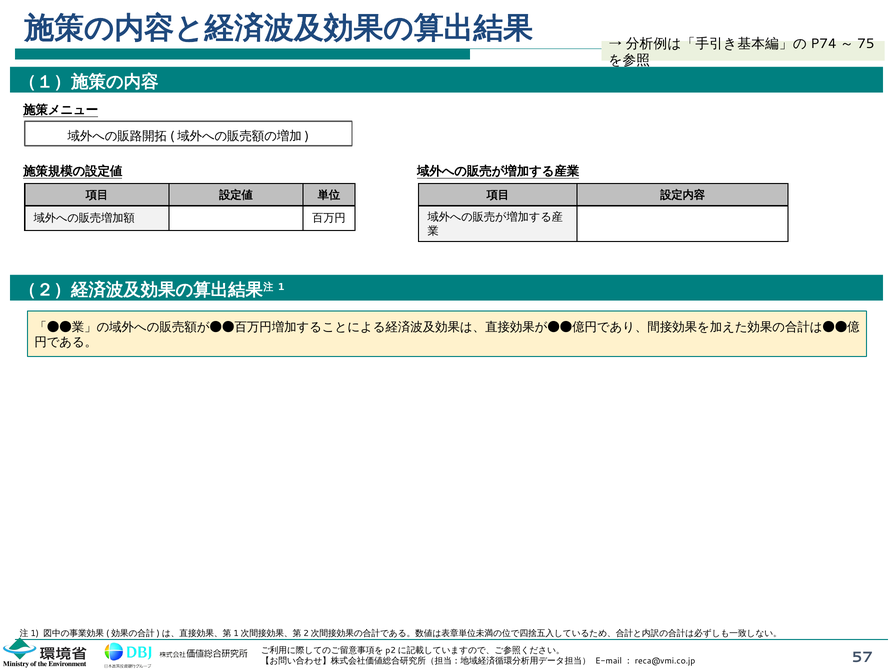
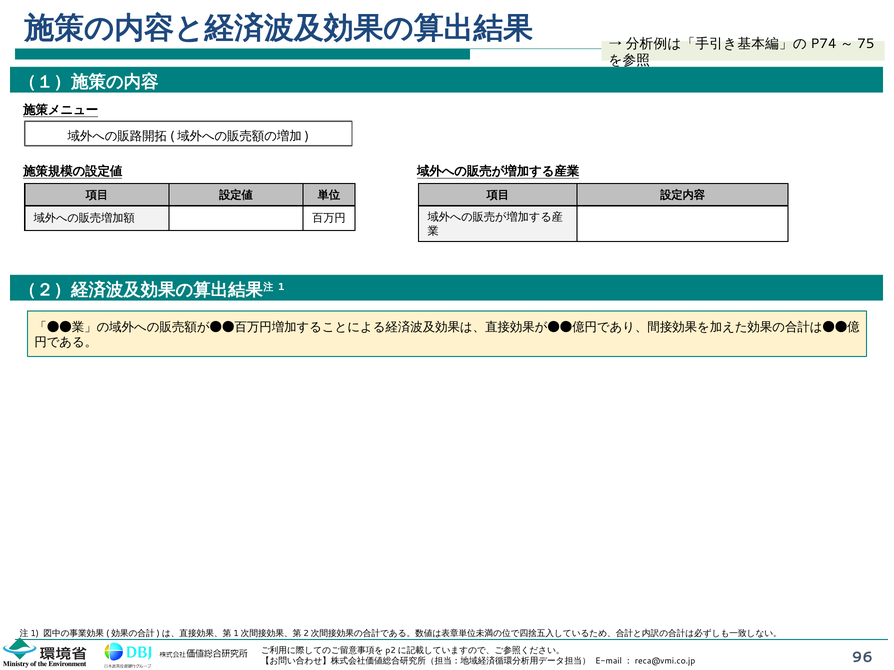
57: 57 -> 96
